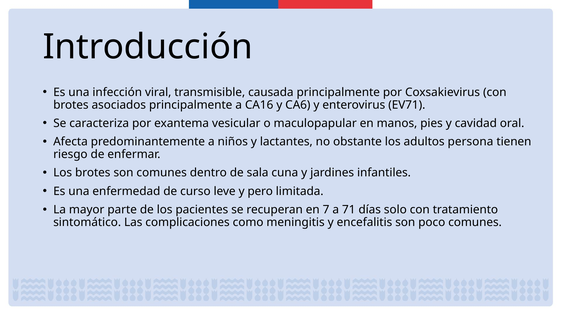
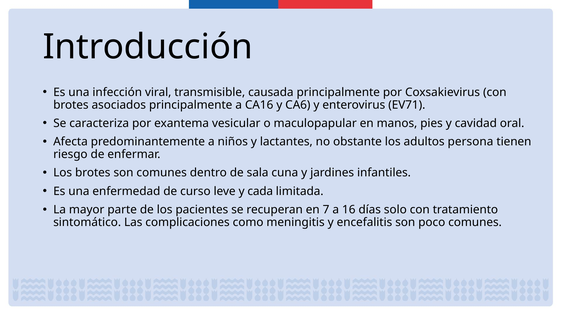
pero: pero -> cada
71: 71 -> 16
